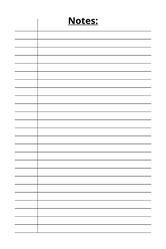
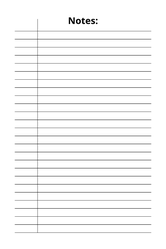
Notes underline: present -> none
